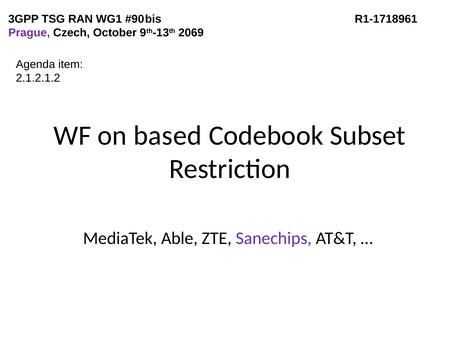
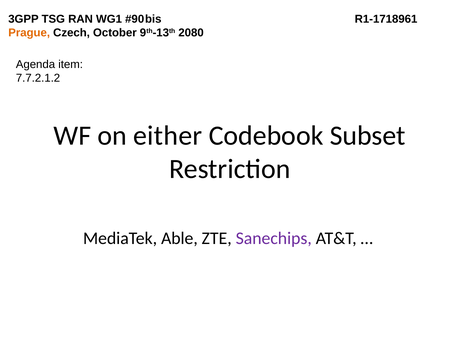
Prague colour: purple -> orange
2069: 2069 -> 2080
2.1.2.1.2: 2.1.2.1.2 -> 7.7.2.1.2
based: based -> either
